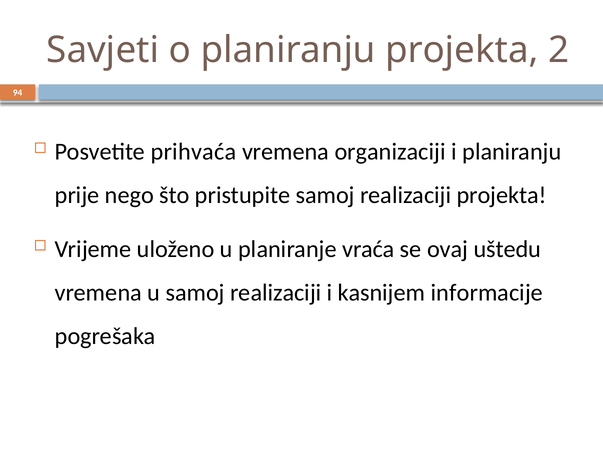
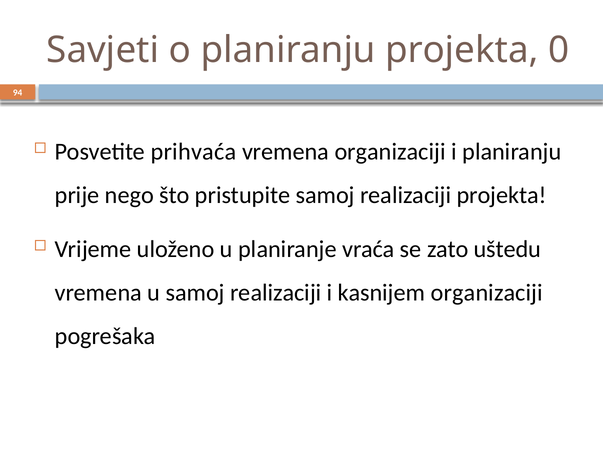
2: 2 -> 0
ovaj: ovaj -> zato
kasnijem informacije: informacije -> organizaciji
